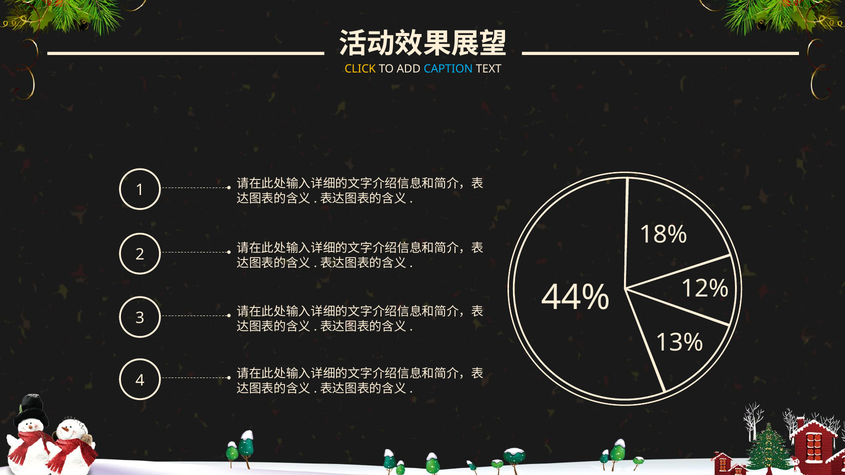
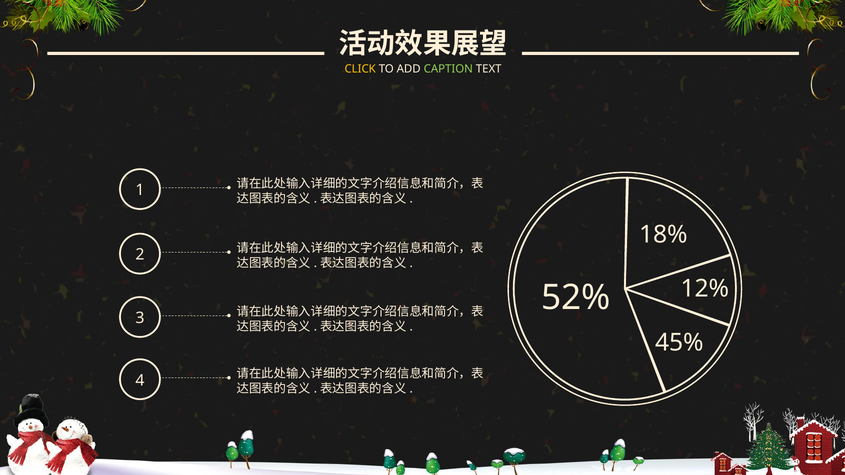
CAPTION colour: light blue -> light green
44%: 44% -> 52%
13%: 13% -> 45%
